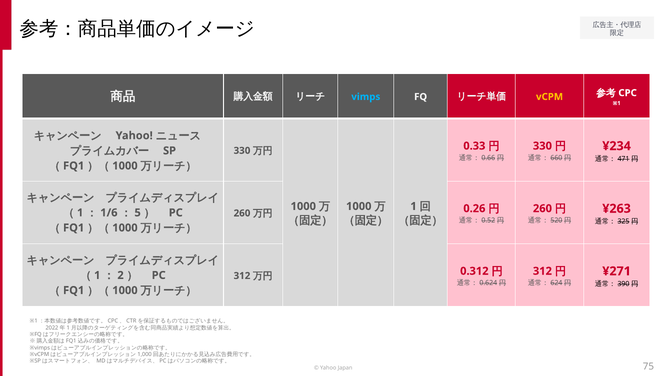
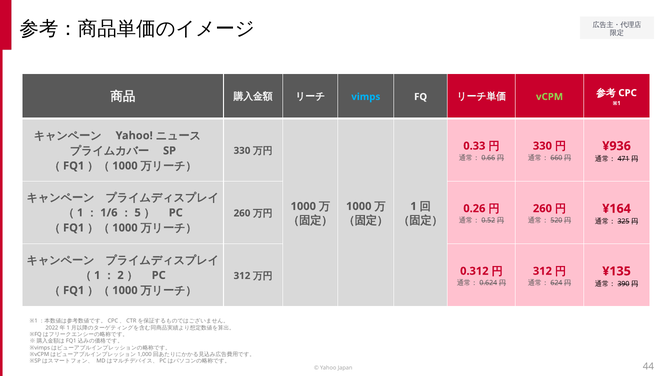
vCPM colour: yellow -> light green
¥234: ¥234 -> ¥936
¥263: ¥263 -> ¥164
¥271: ¥271 -> ¥135
75: 75 -> 44
